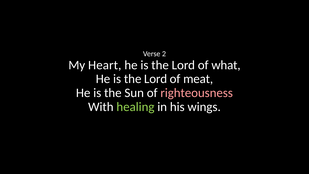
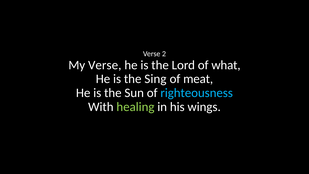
My Heart: Heart -> Verse
Lord at (156, 79): Lord -> Sing
righteousness colour: pink -> light blue
